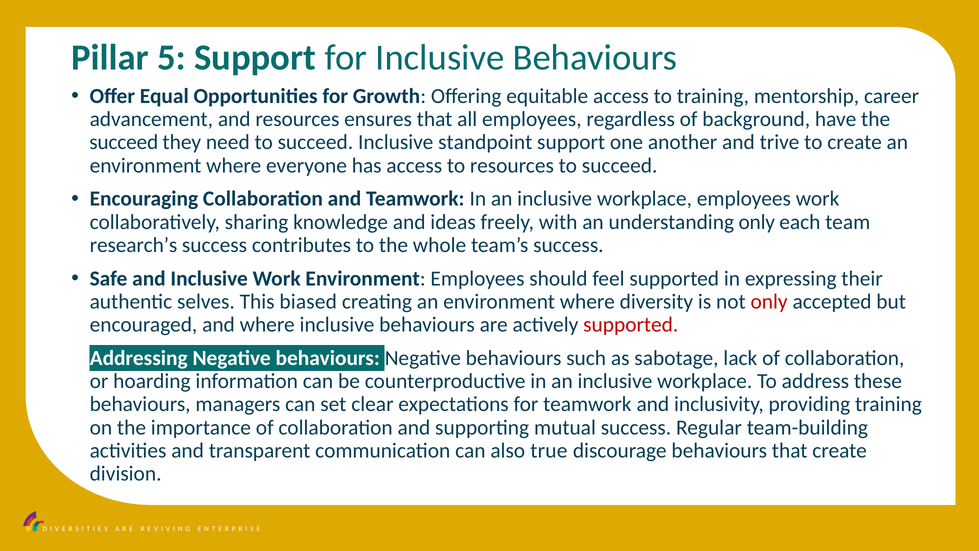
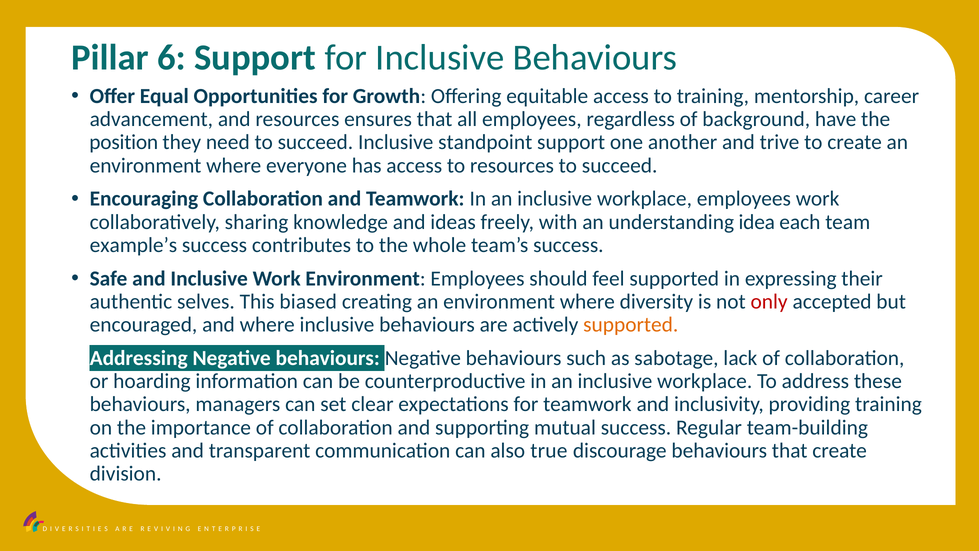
5: 5 -> 6
succeed at (124, 142): succeed -> position
understanding only: only -> idea
research’s: research’s -> example’s
supported at (631, 325) colour: red -> orange
